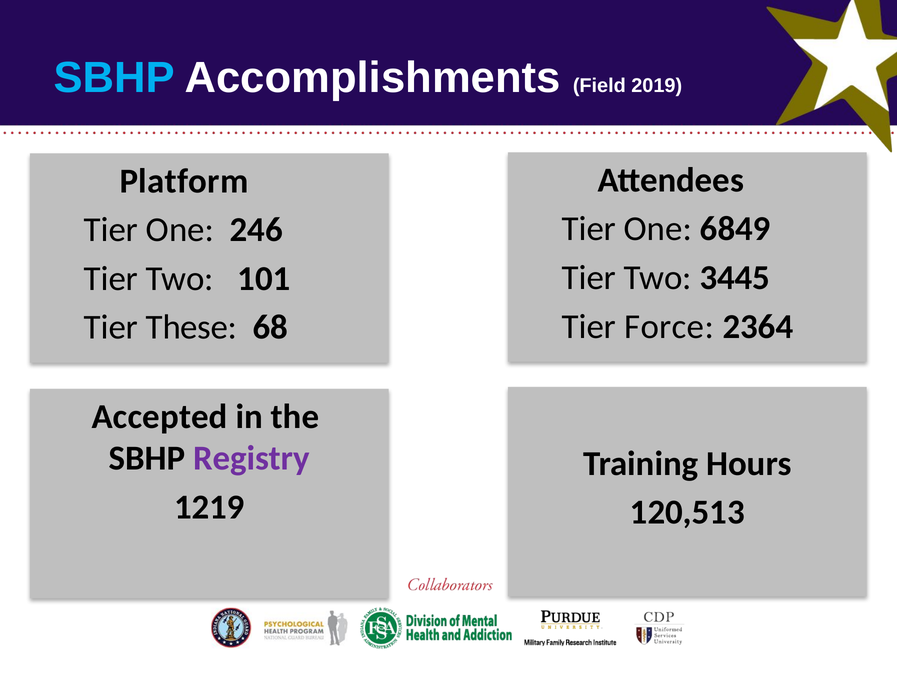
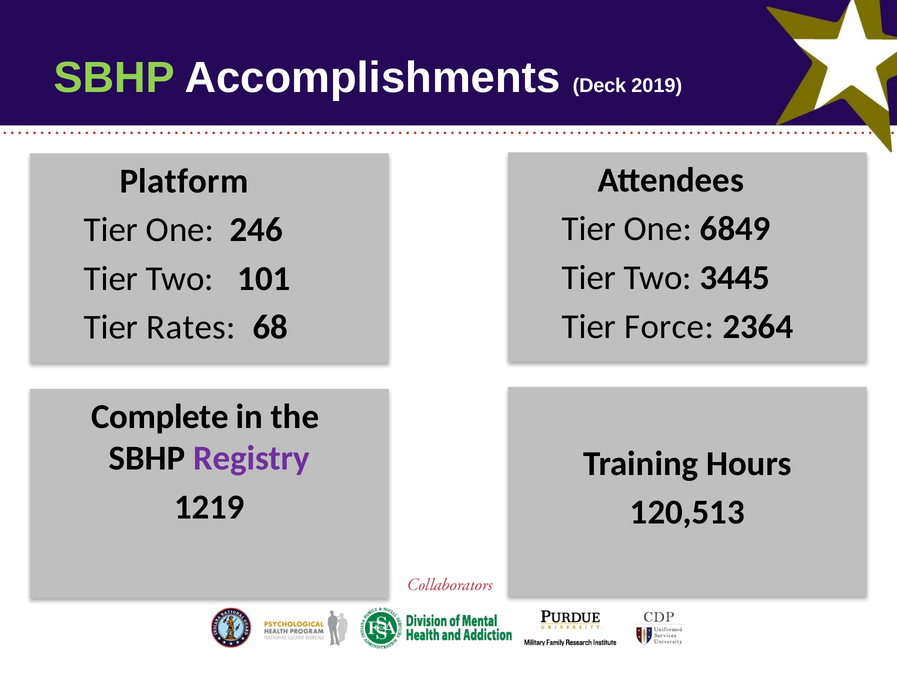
SBHP at (114, 78) colour: light blue -> light green
Field: Field -> Deck
These: These -> Rates
Accepted: Accepted -> Complete
